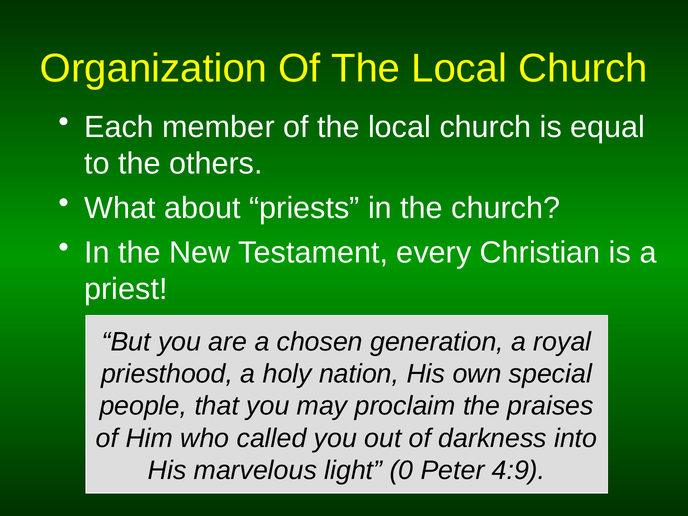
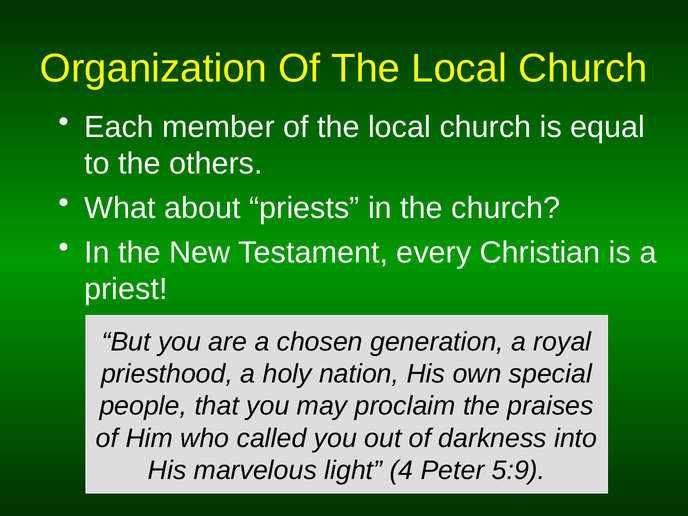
0: 0 -> 4
4:9: 4:9 -> 5:9
